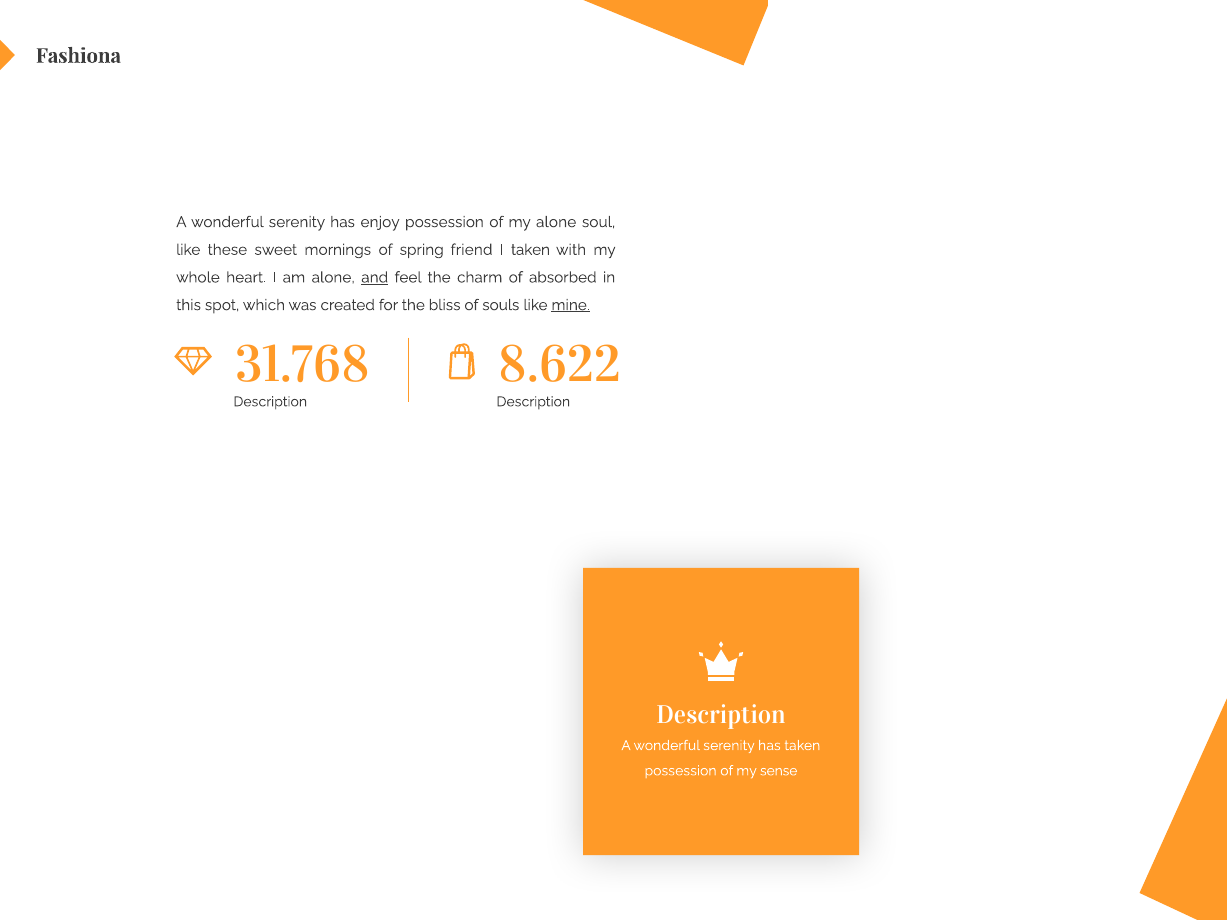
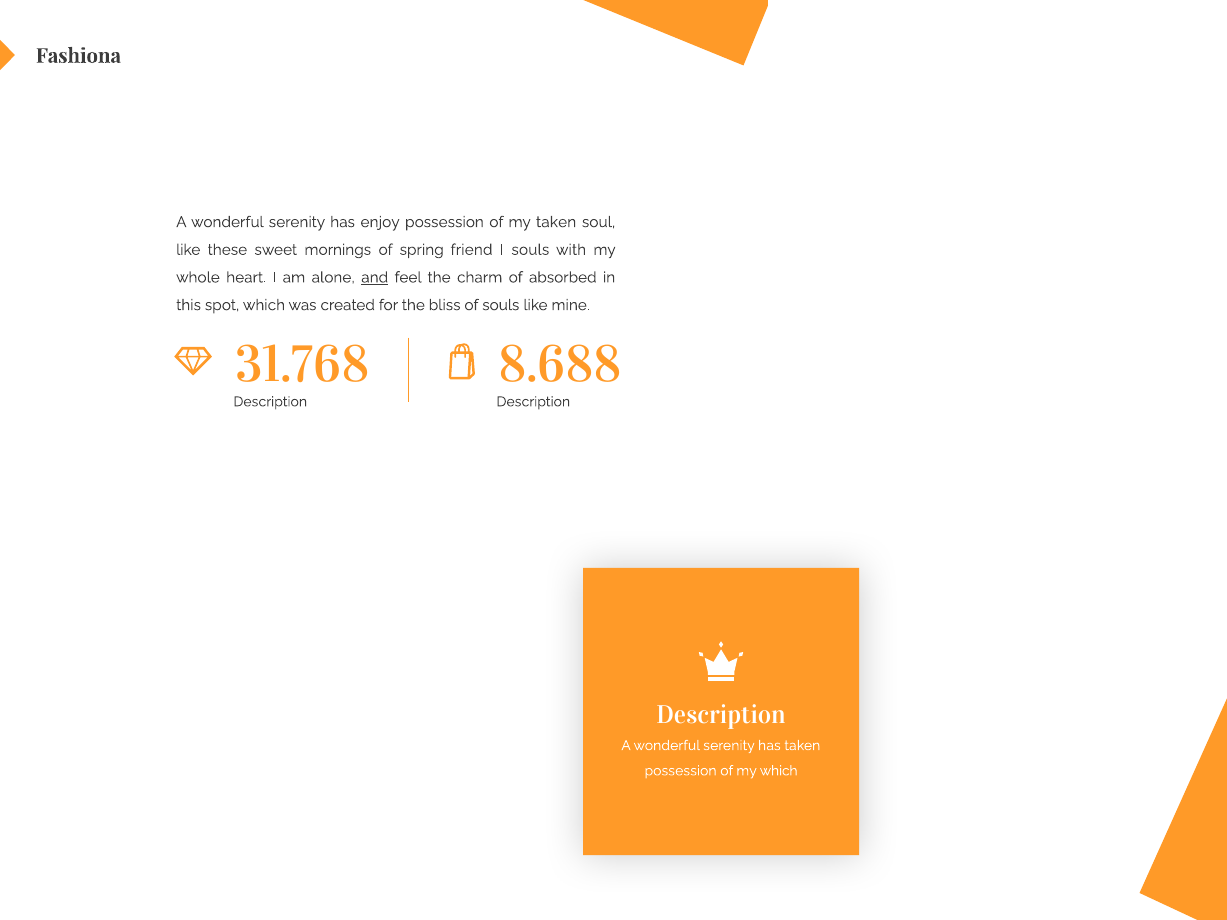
my alone: alone -> taken
I taken: taken -> souls
mine underline: present -> none
8.622: 8.622 -> 8.688
my sense: sense -> which
